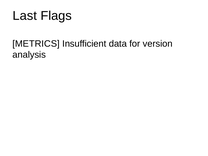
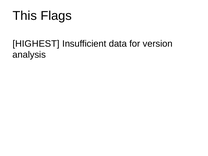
Last: Last -> This
METRICS: METRICS -> HIGHEST
